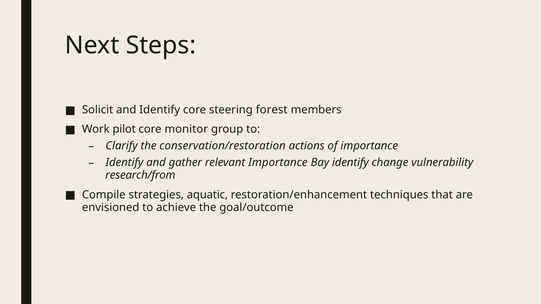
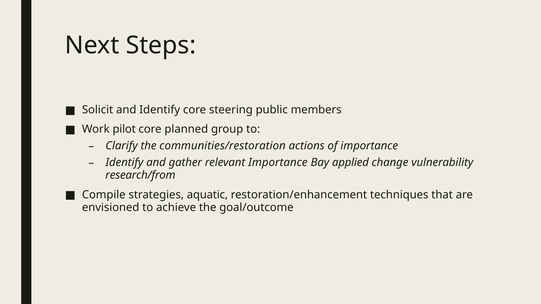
forest: forest -> public
monitor: monitor -> planned
conservation/restoration: conservation/restoration -> communities/restoration
Bay identify: identify -> applied
